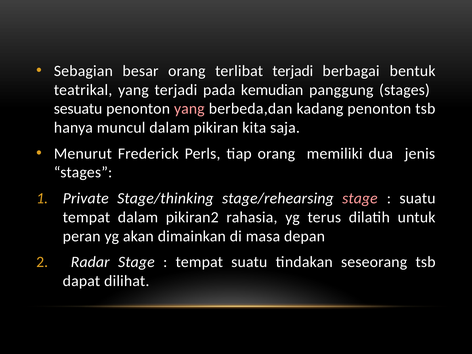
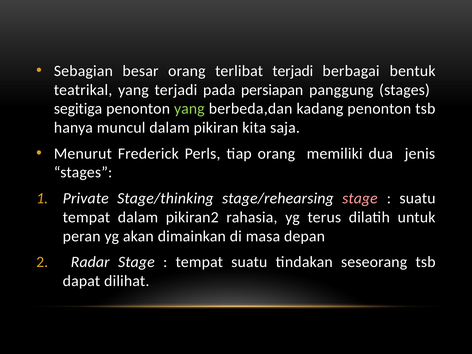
kemudian: kemudian -> persiapan
sesuatu: sesuatu -> segitiga
yang at (189, 109) colour: pink -> light green
